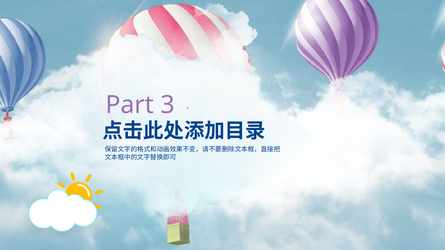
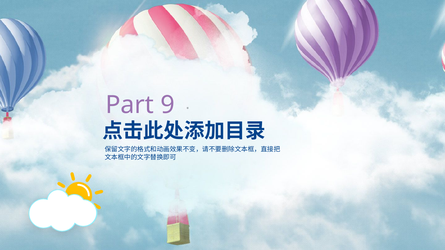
3: 3 -> 9
